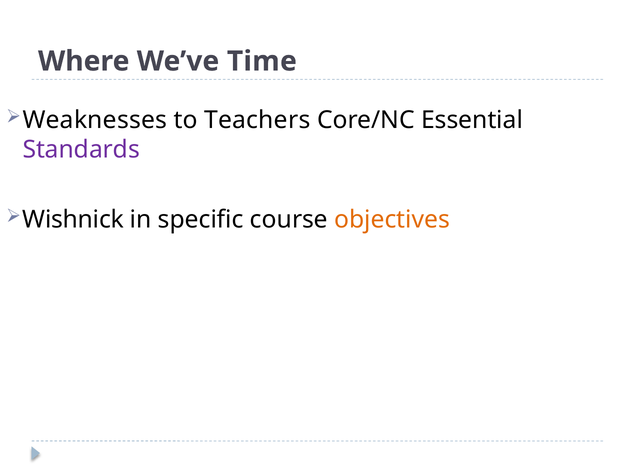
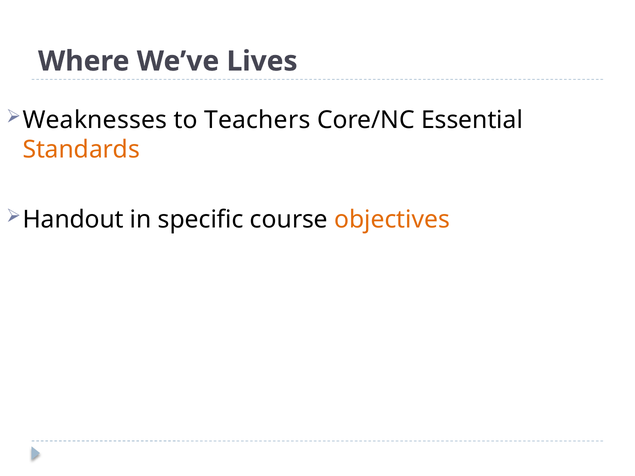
Time: Time -> Lives
Standards colour: purple -> orange
Wishnick: Wishnick -> Handout
